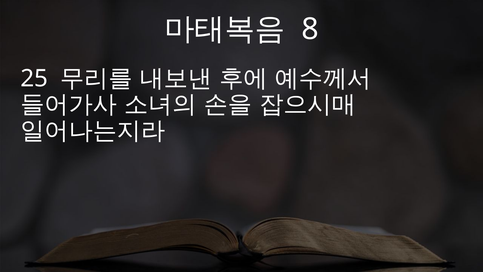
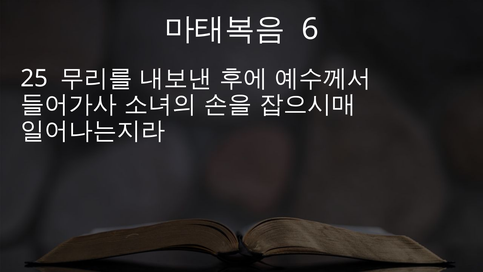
8: 8 -> 6
